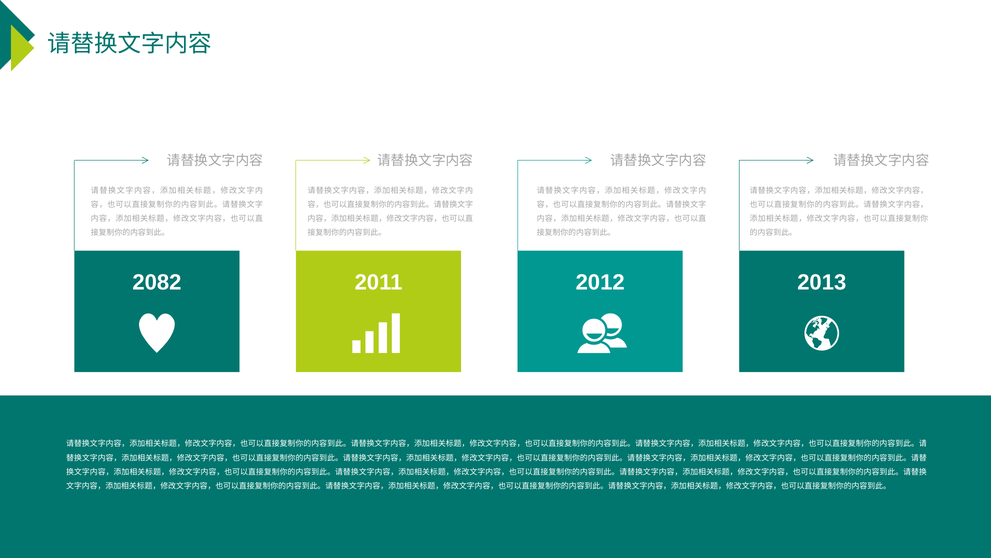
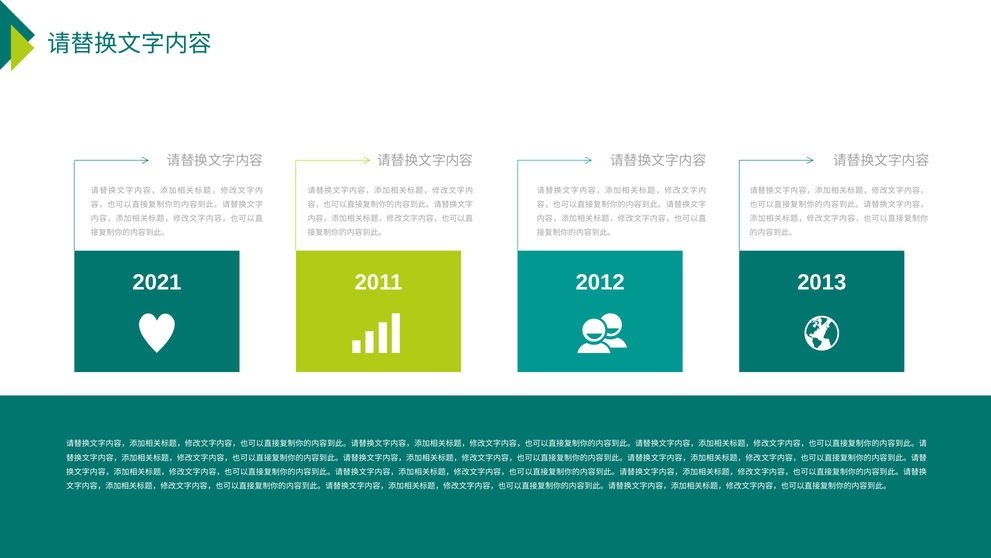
2082: 2082 -> 2021
